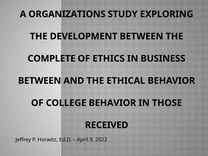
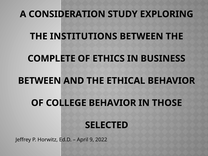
ORGANIZATIONS: ORGANIZATIONS -> CONSIDERATION
DEVELOPMENT: DEVELOPMENT -> INSTITUTIONS
RECEIVED: RECEIVED -> SELECTED
